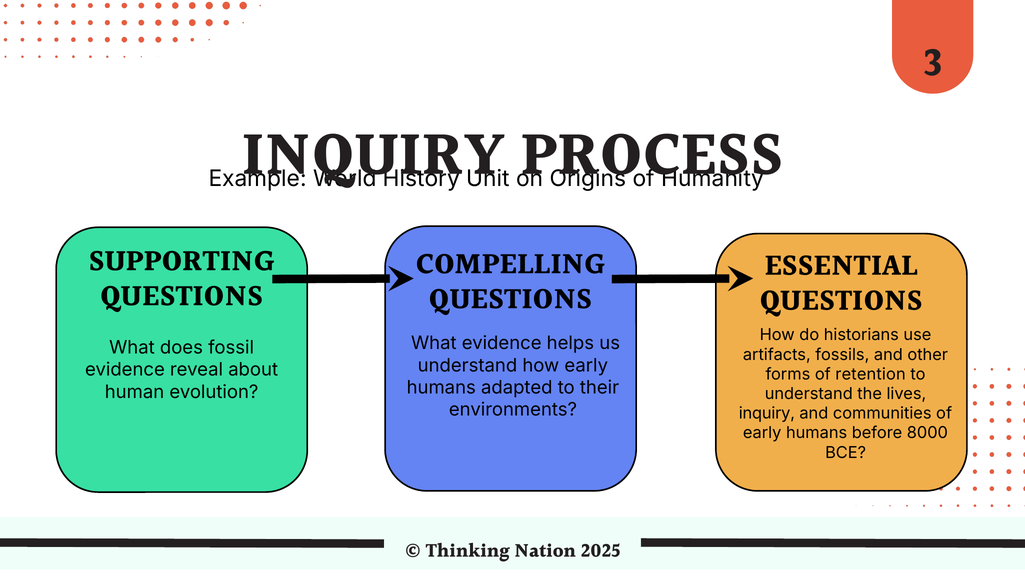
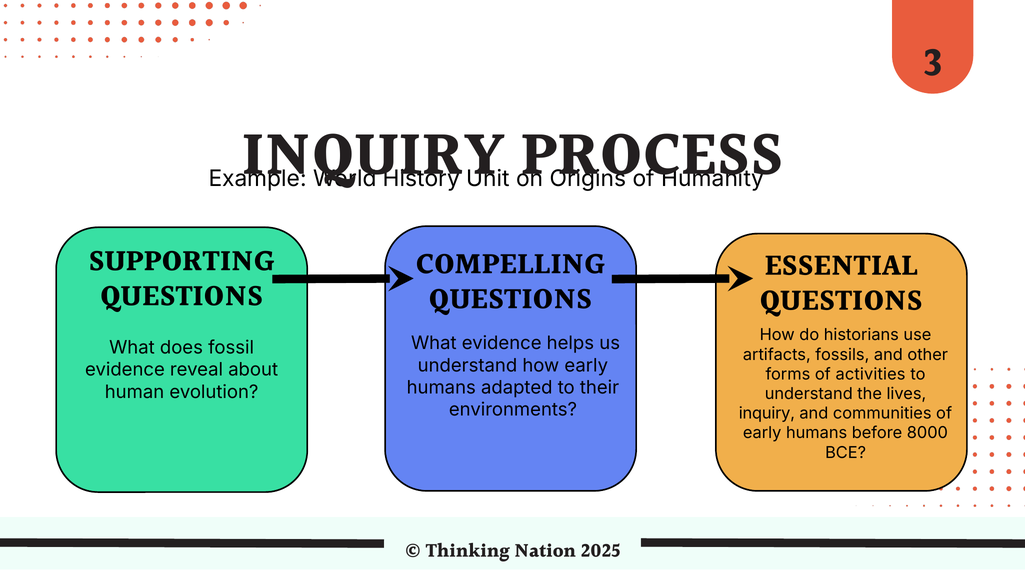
retention: retention -> activities
